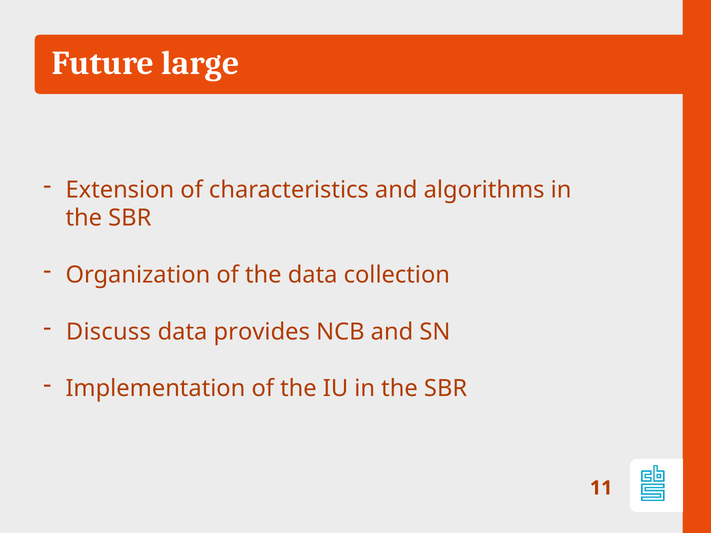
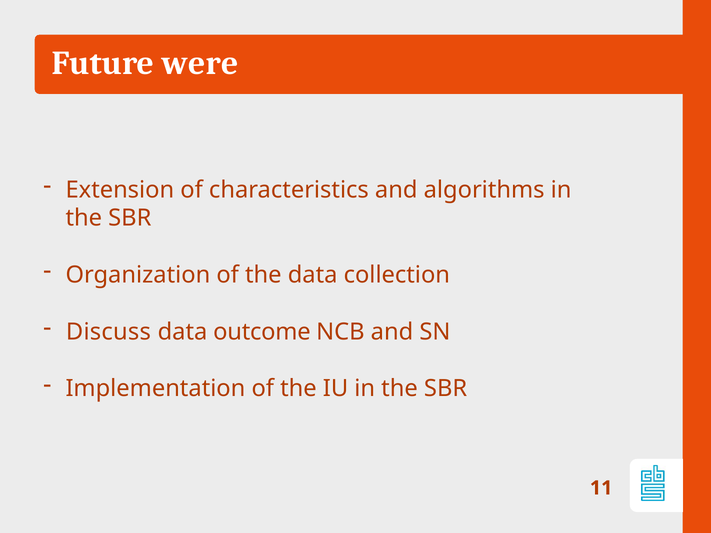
large: large -> were
provides: provides -> outcome
